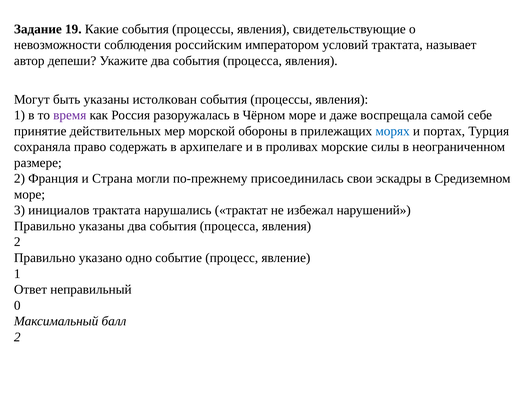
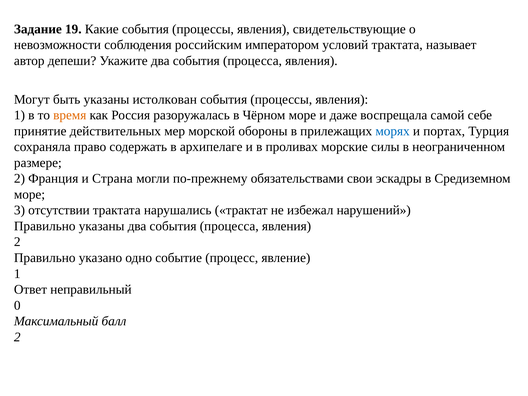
время colour: purple -> orange
присоединилась: присоединилась -> обязательствами
инициалов: инициалов -> отсутствии
